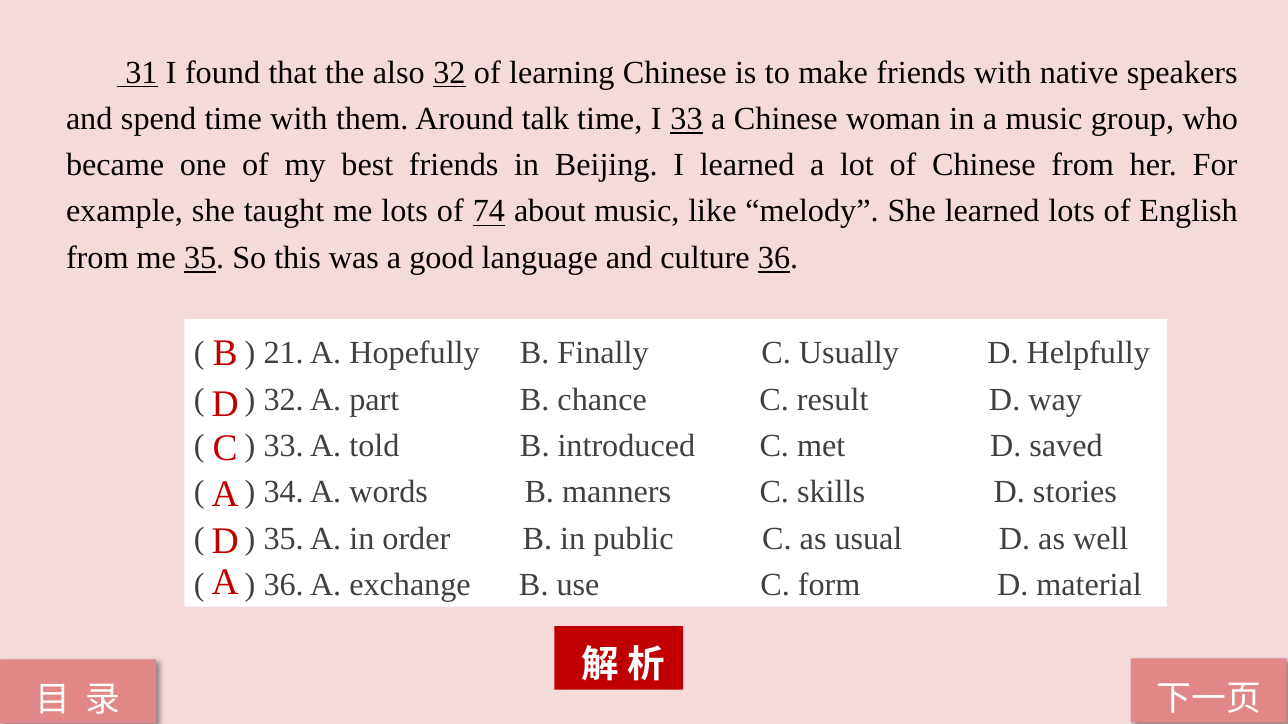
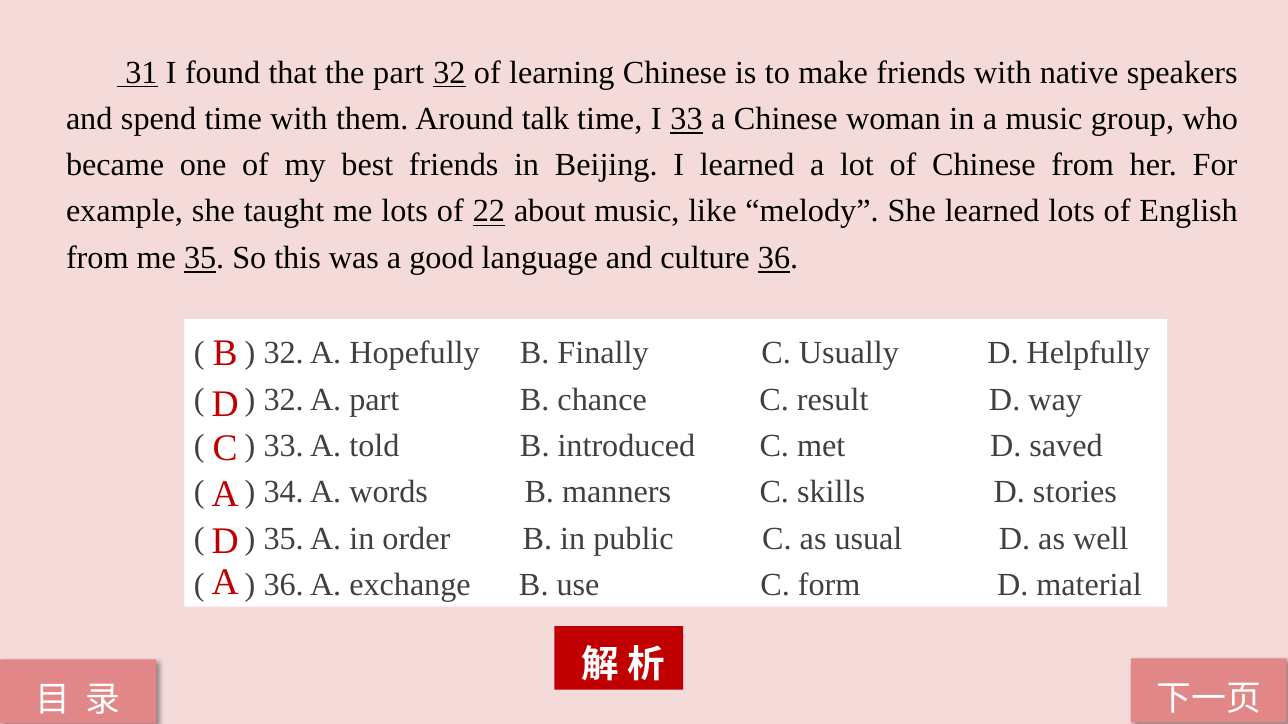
the also: also -> part
74: 74 -> 22
21 at (284, 353): 21 -> 32
